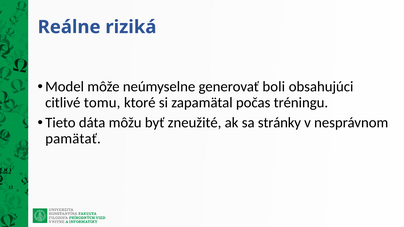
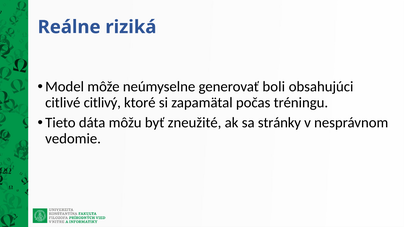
tomu: tomu -> citlivý
pamätať: pamätať -> vedomie
